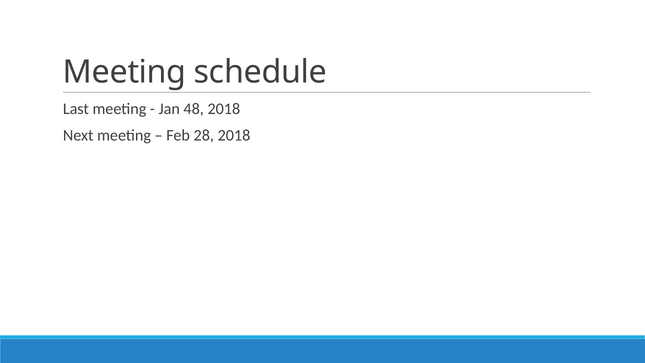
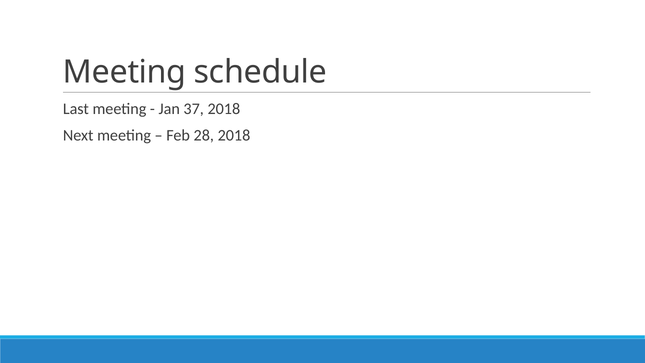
48: 48 -> 37
